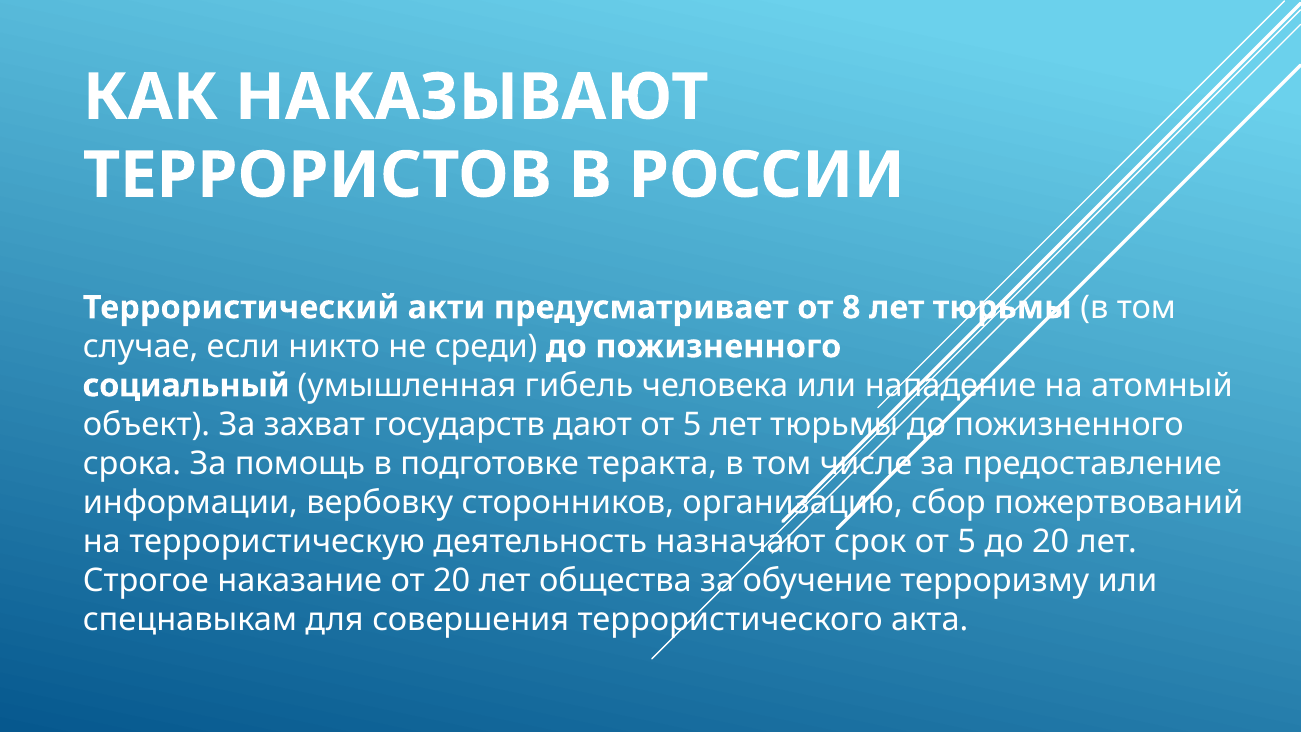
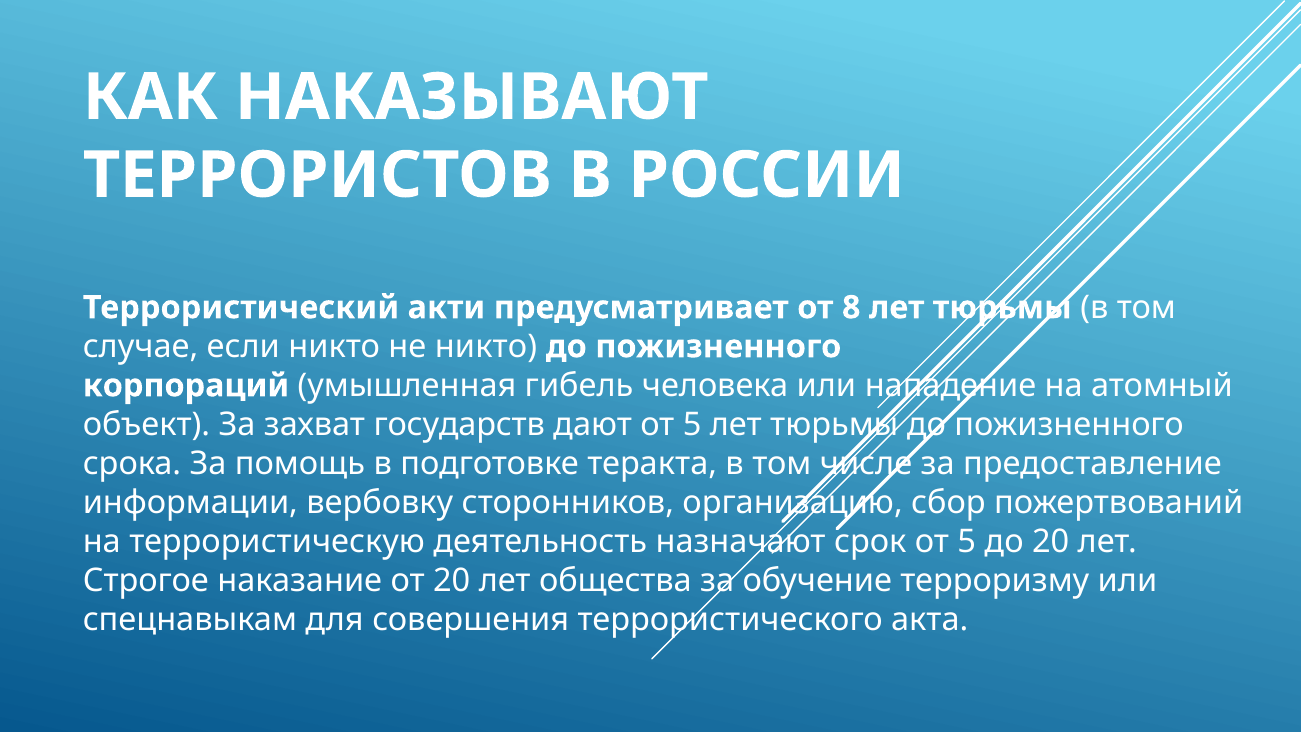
не среди: среди -> никто
социальный: социальный -> корпораций
